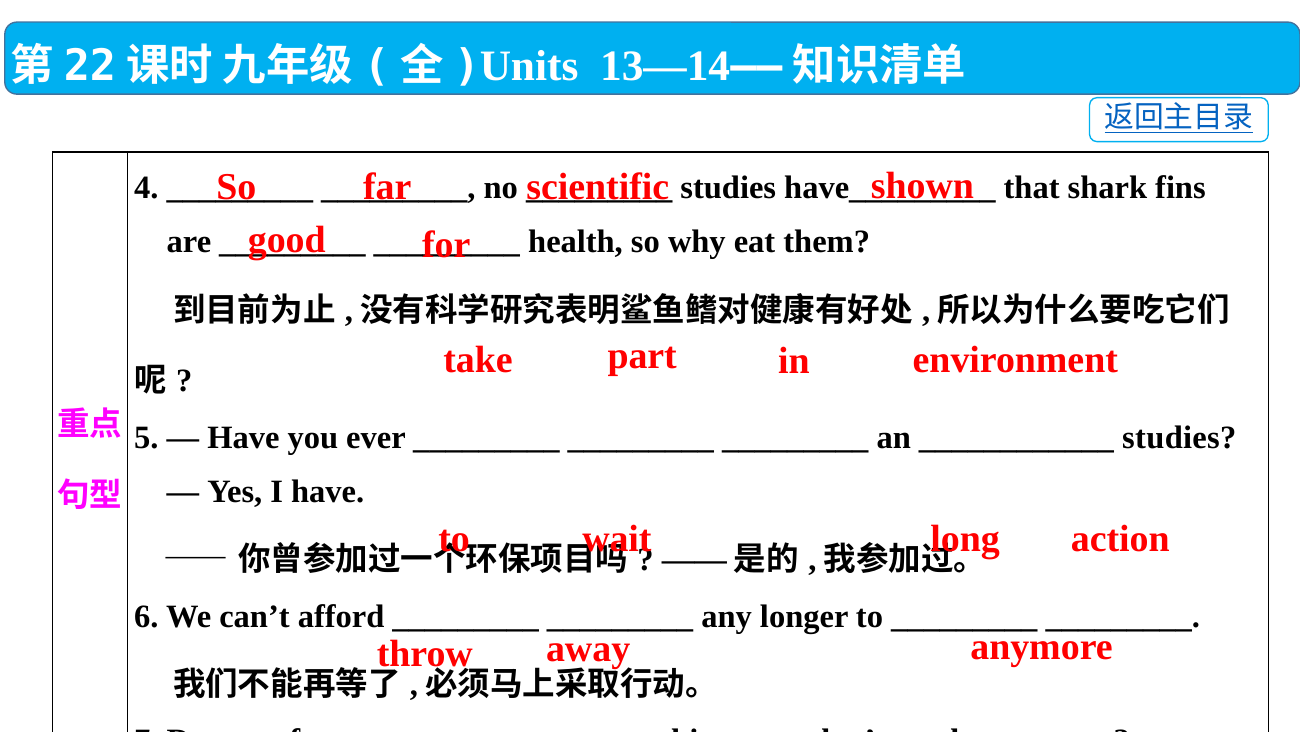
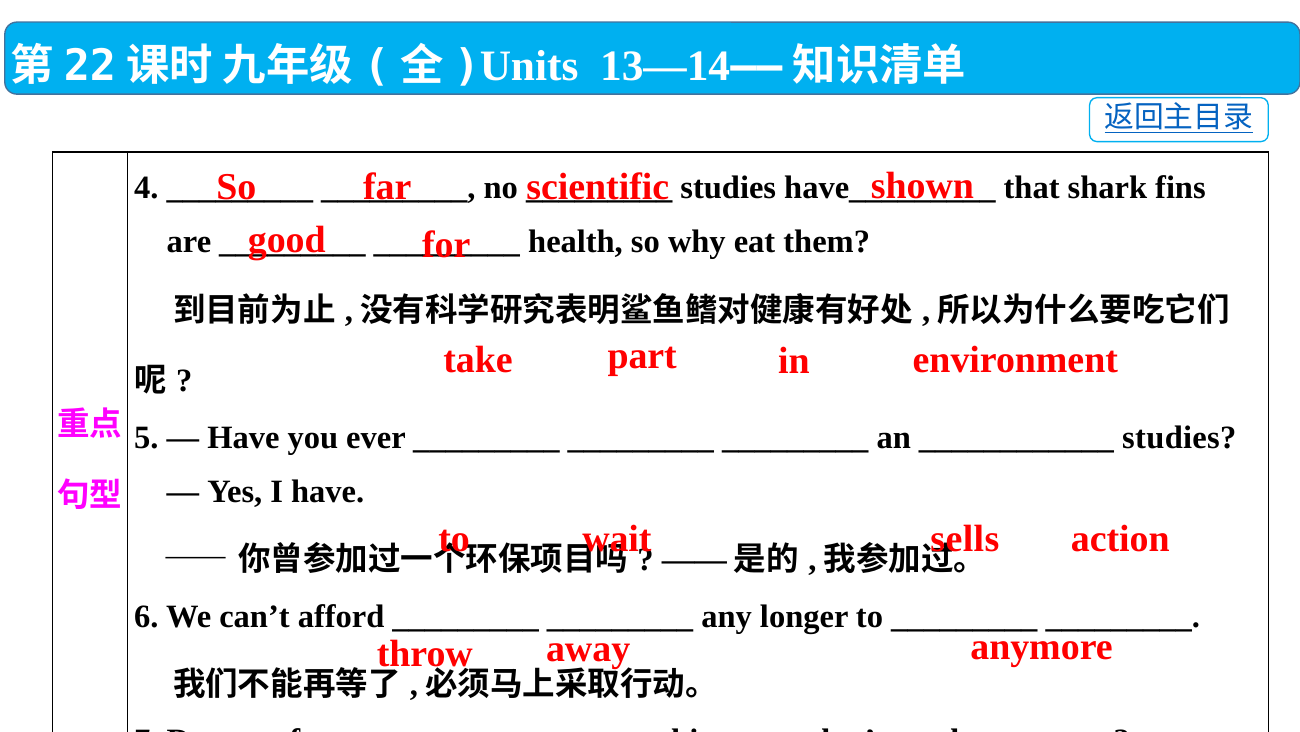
long: long -> sells
